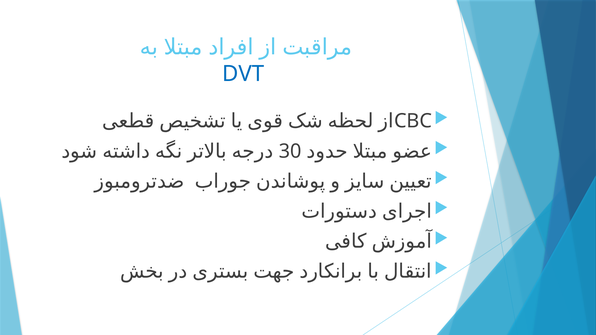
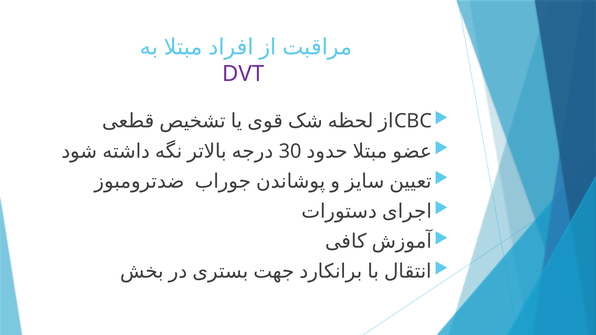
DVT colour: blue -> purple
